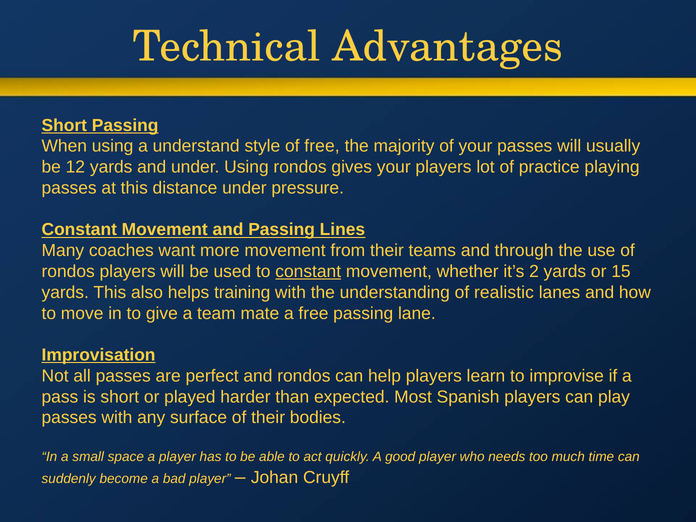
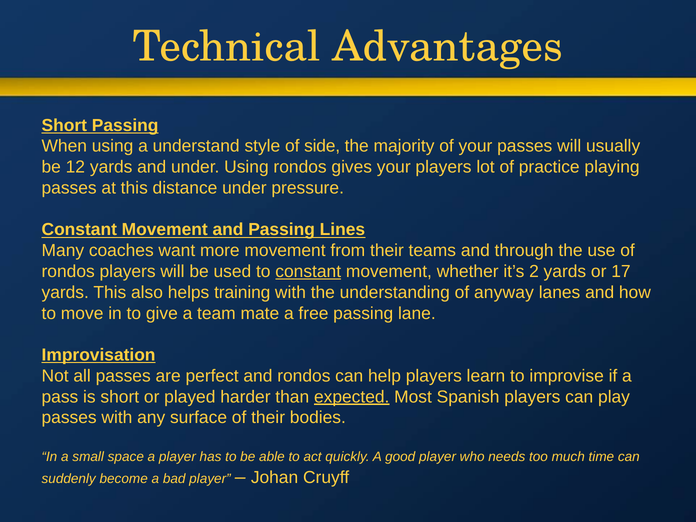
of free: free -> side
15: 15 -> 17
realistic: realistic -> anyway
expected underline: none -> present
